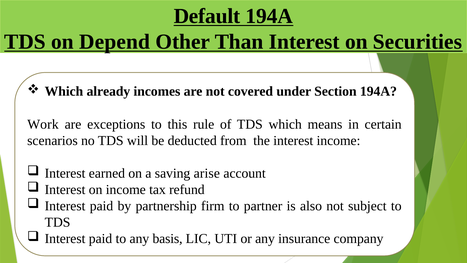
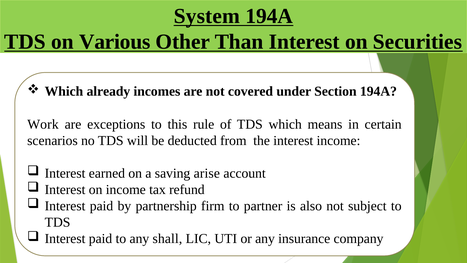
Default: Default -> System
Depend: Depend -> Various
basis: basis -> shall
